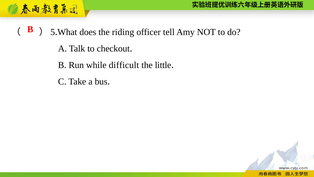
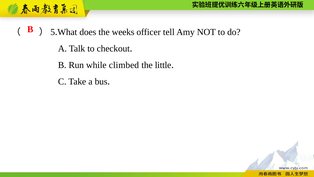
riding: riding -> weeks
difficult: difficult -> climbed
